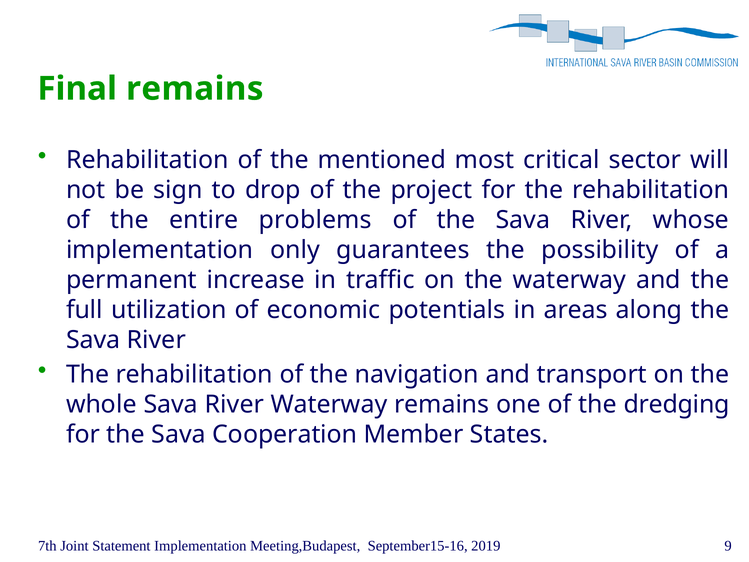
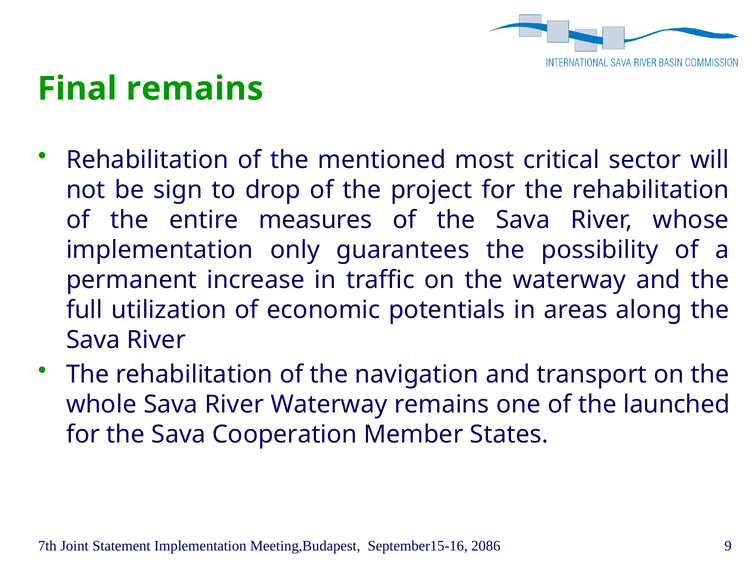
problems: problems -> measures
dredging: dredging -> launched
2019: 2019 -> 2086
